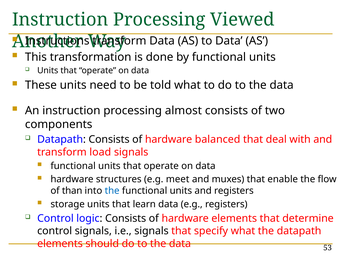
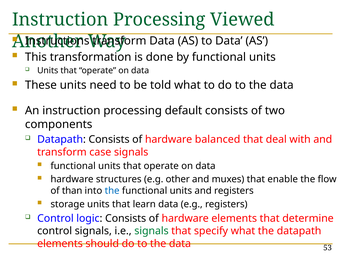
almost: almost -> default
load: load -> case
meet: meet -> other
signals at (151, 231) colour: black -> green
